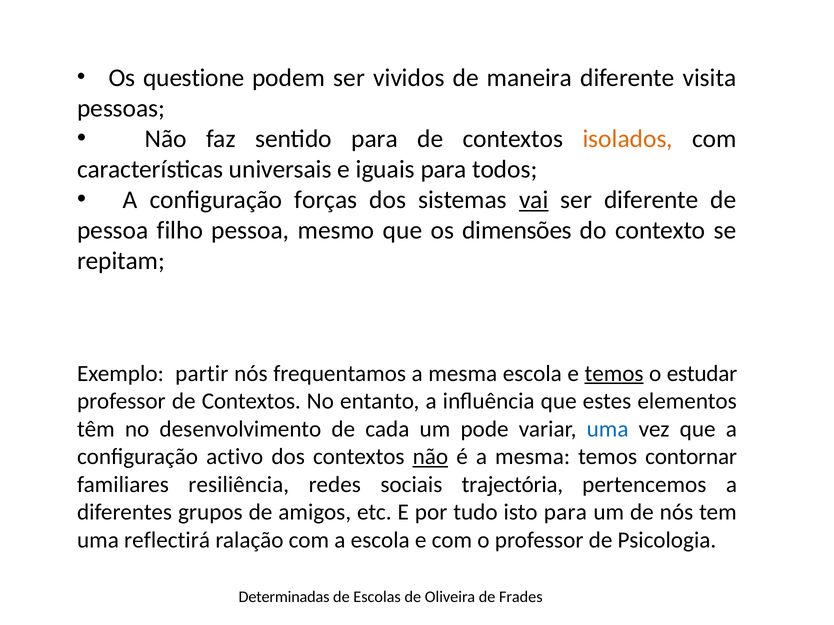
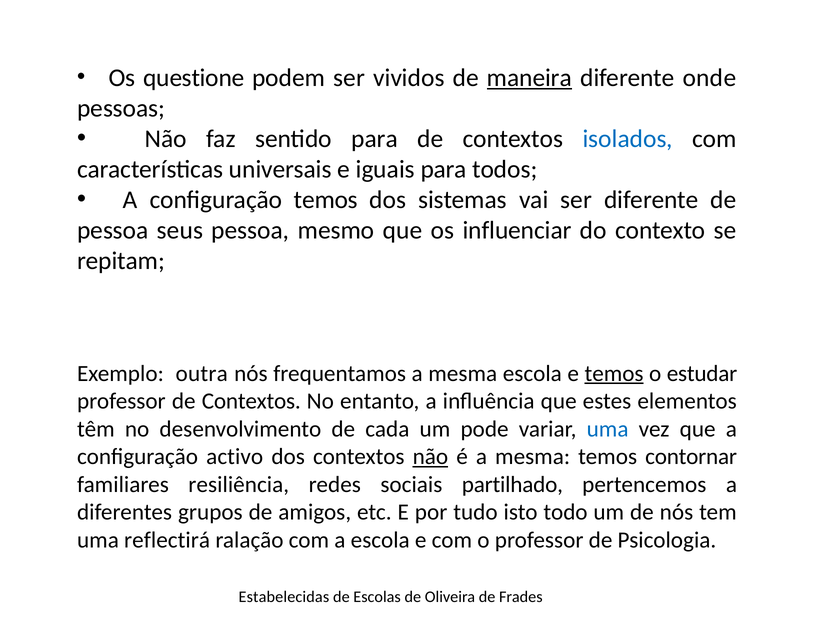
maneira underline: none -> present
visita: visita -> onde
isolados colour: orange -> blue
configuração forças: forças -> temos
vai underline: present -> none
filho: filho -> seus
dimensões: dimensões -> influenciar
partir: partir -> outra
trajectória: trajectória -> partilhado
isto para: para -> todo
Determinadas: Determinadas -> Estabelecidas
